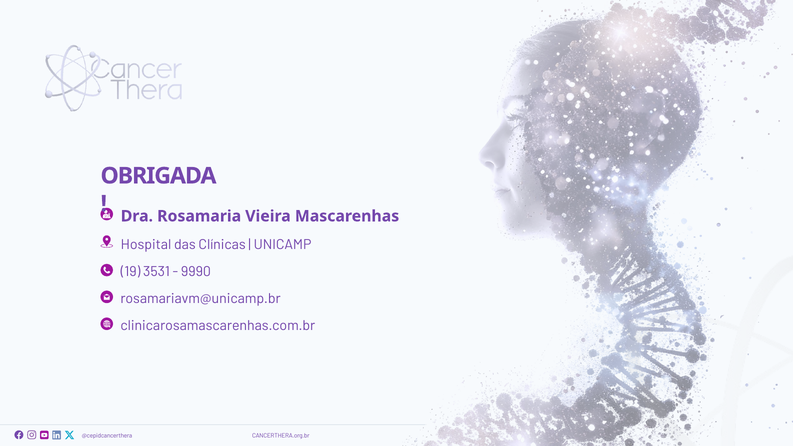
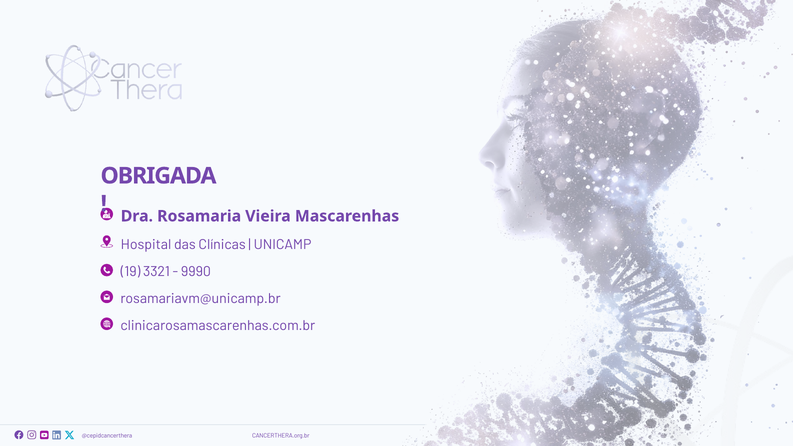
3531: 3531 -> 3321
